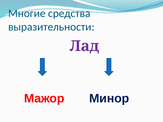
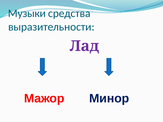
Многие: Многие -> Музыки
